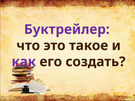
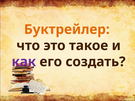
Буктрейлер colour: purple -> orange
